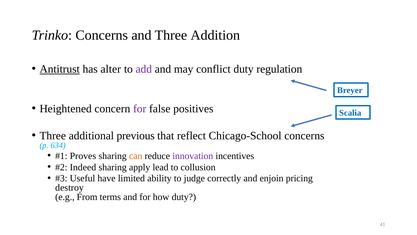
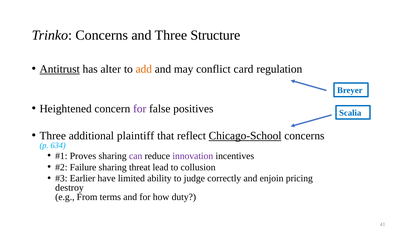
Addition: Addition -> Structure
add colour: purple -> orange
conflict duty: duty -> card
previous: previous -> plaintiff
Chicago-School underline: none -> present
can colour: orange -> purple
Indeed: Indeed -> Failure
apply: apply -> threat
Useful: Useful -> Earlier
